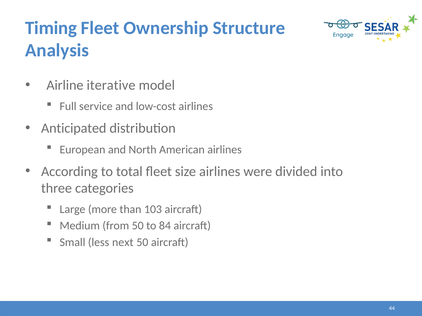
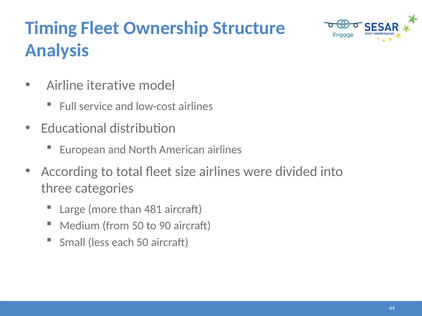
Anticipated: Anticipated -> Educational
103: 103 -> 481
84: 84 -> 90
next: next -> each
